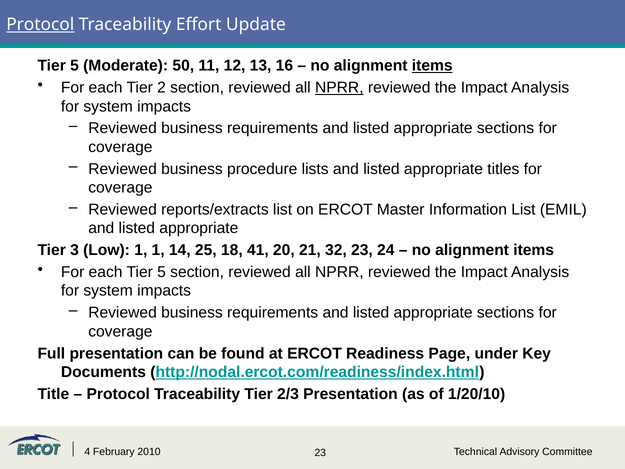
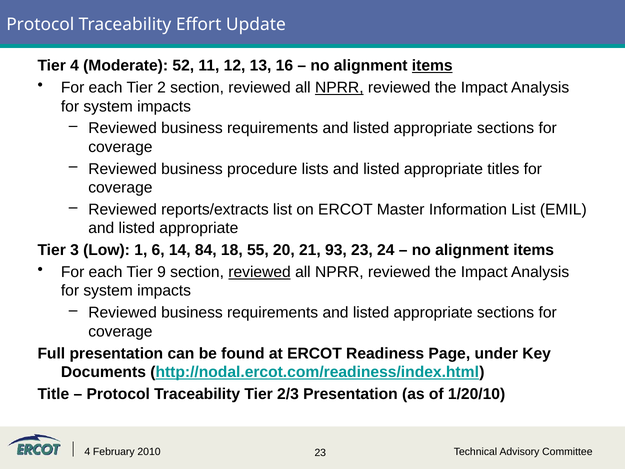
Protocol at (40, 25) underline: present -> none
5 at (75, 66): 5 -> 4
50: 50 -> 52
1 1: 1 -> 6
25: 25 -> 84
41: 41 -> 55
32: 32 -> 93
each Tier 5: 5 -> 9
reviewed at (260, 272) underline: none -> present
